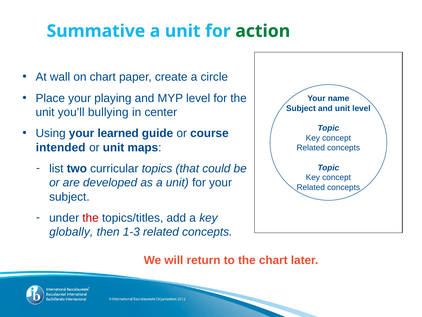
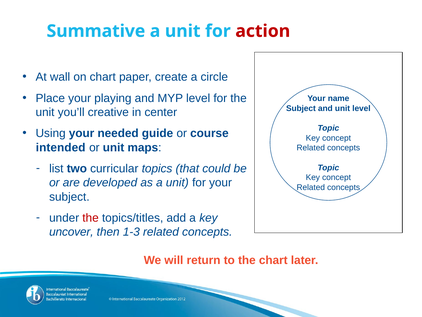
action colour: green -> red
bullying: bullying -> creative
learned: learned -> needed
globally: globally -> uncover
